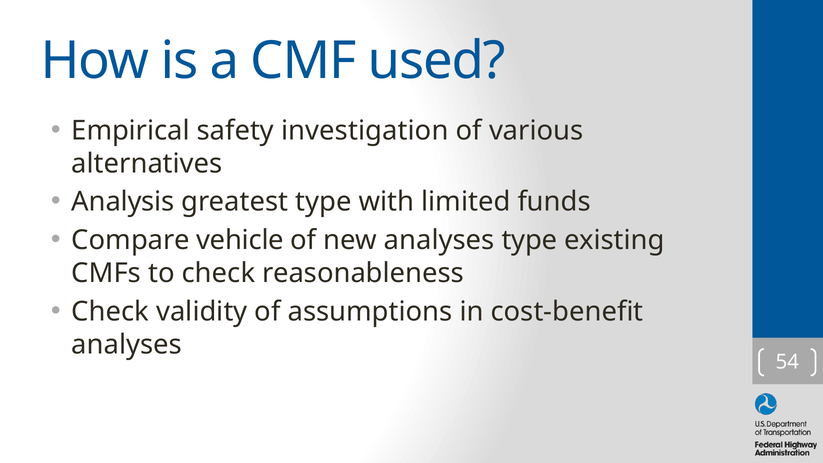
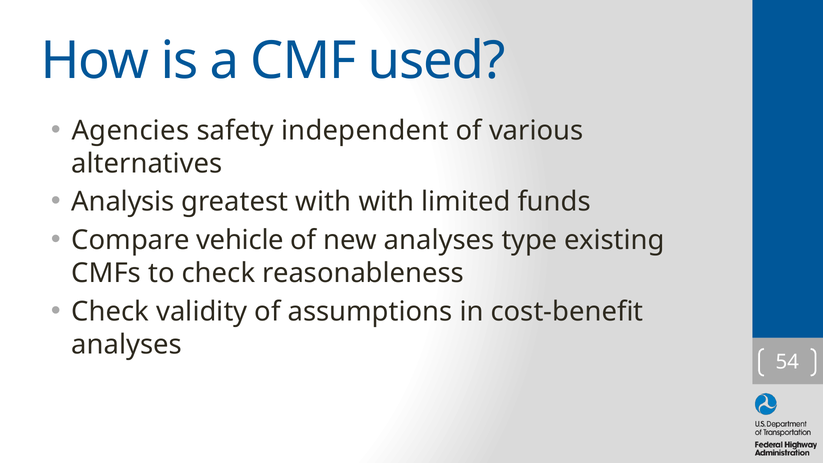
Empirical: Empirical -> Agencies
investigation: investigation -> independent
greatest type: type -> with
